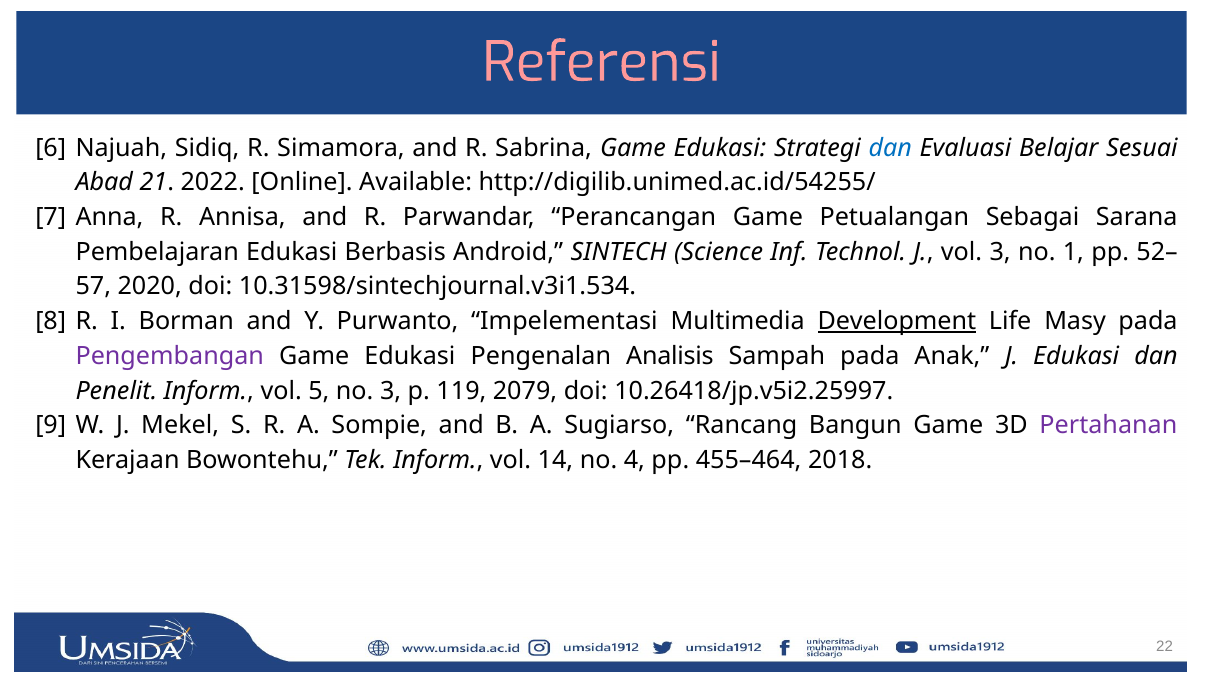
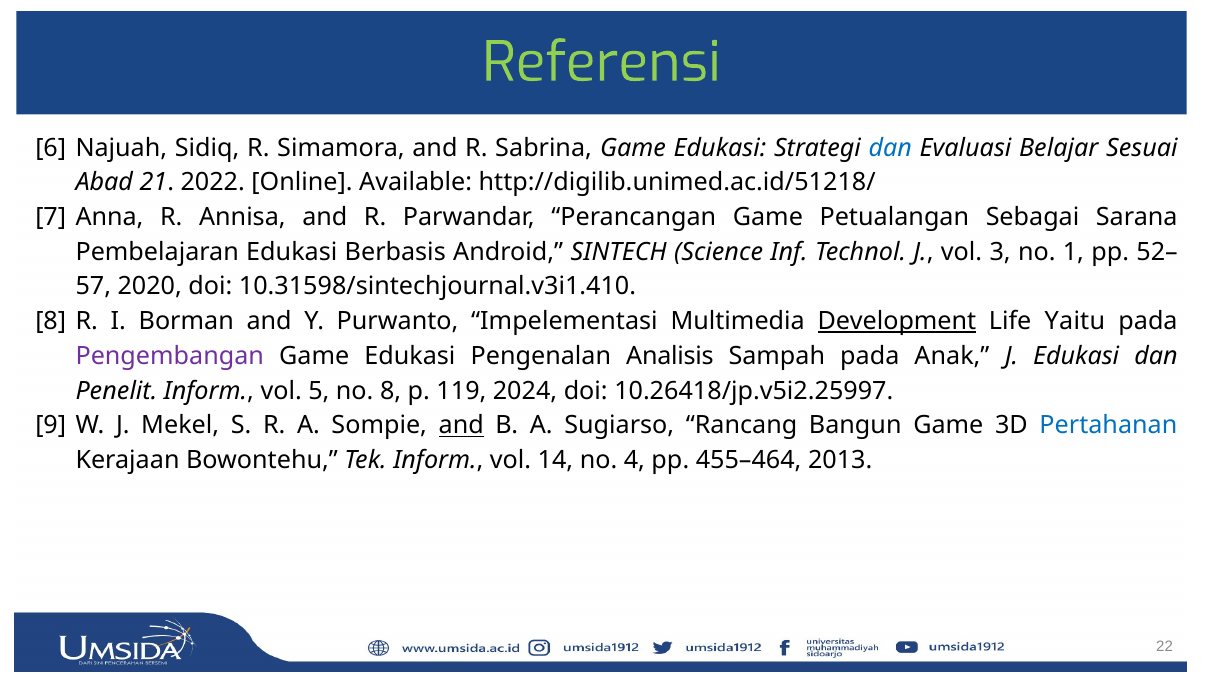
Referensi colour: pink -> light green
http://digilib.unimed.ac.id/54255/: http://digilib.unimed.ac.id/54255/ -> http://digilib.unimed.ac.id/51218/
10.31598/sintechjournal.v3i1.534: 10.31598/sintechjournal.v3i1.534 -> 10.31598/sintechjournal.v3i1.410
Masy: Masy -> Yaitu
no 3: 3 -> 8
2079: 2079 -> 2024
and at (461, 425) underline: none -> present
Pertahanan colour: purple -> blue
2018: 2018 -> 2013
